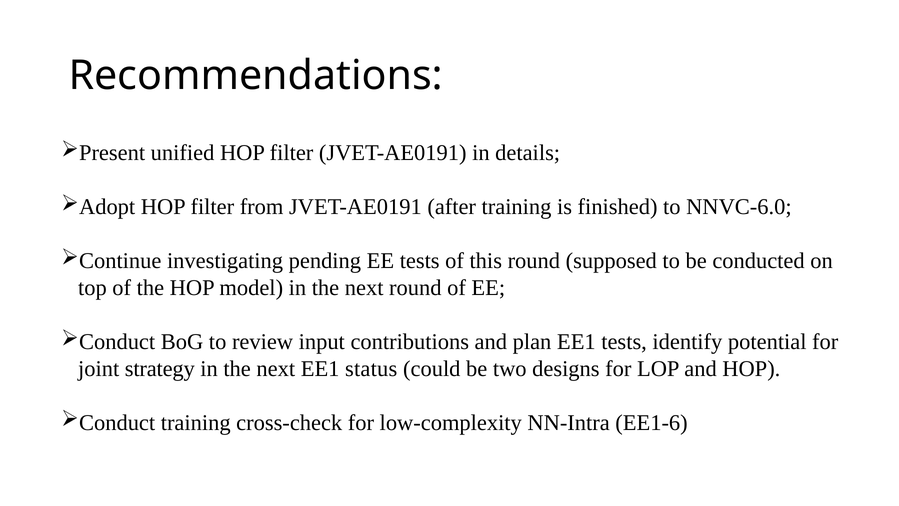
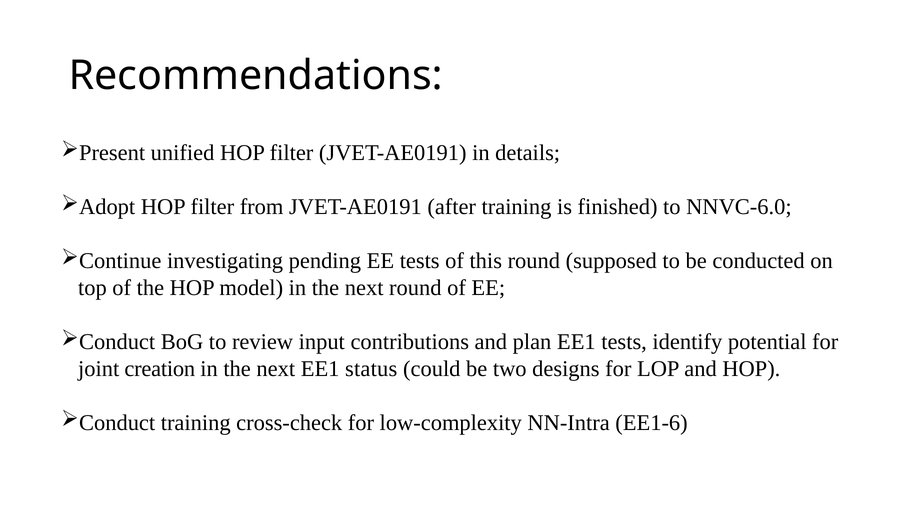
strategy: strategy -> creation
